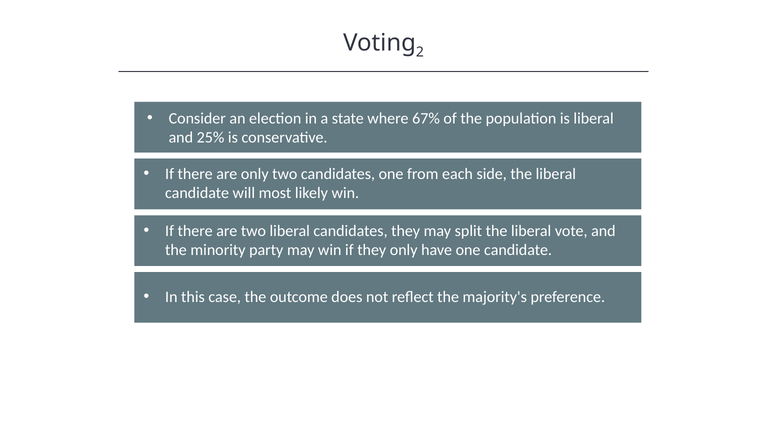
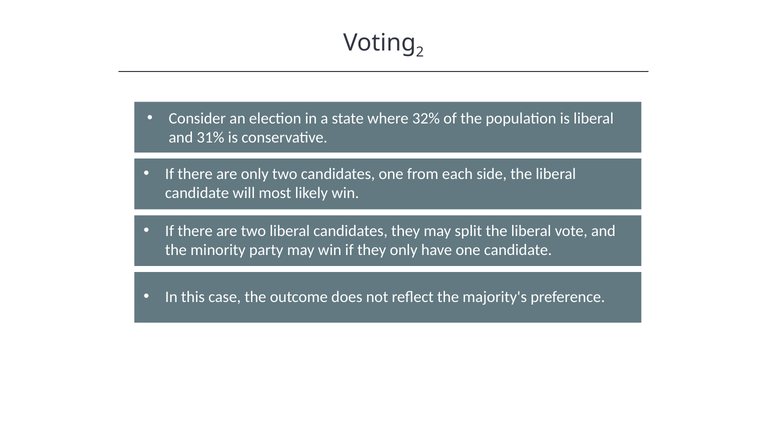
67%: 67% -> 32%
25%: 25% -> 31%
